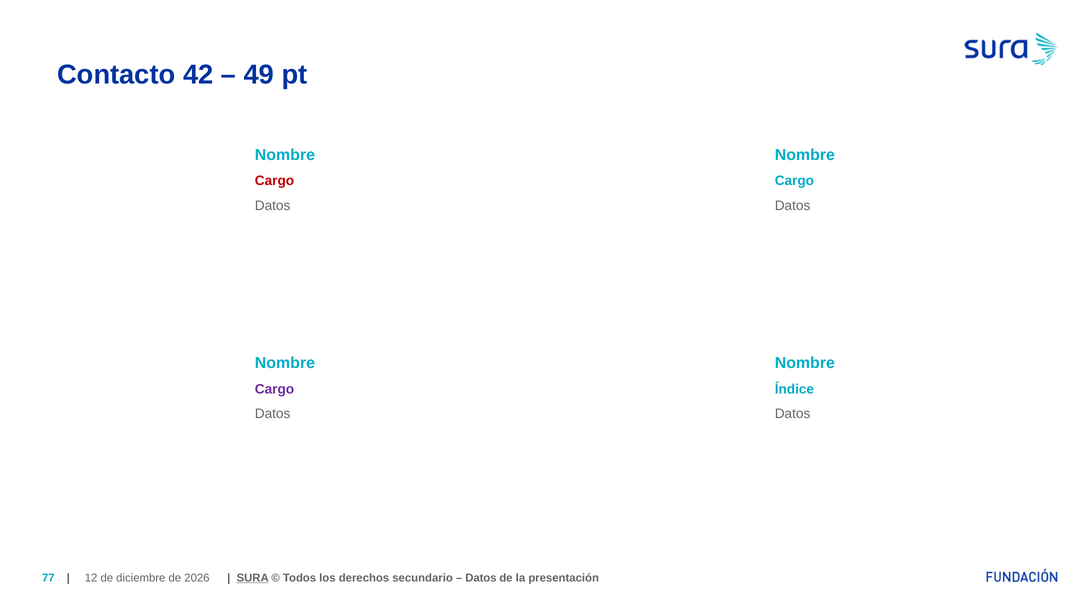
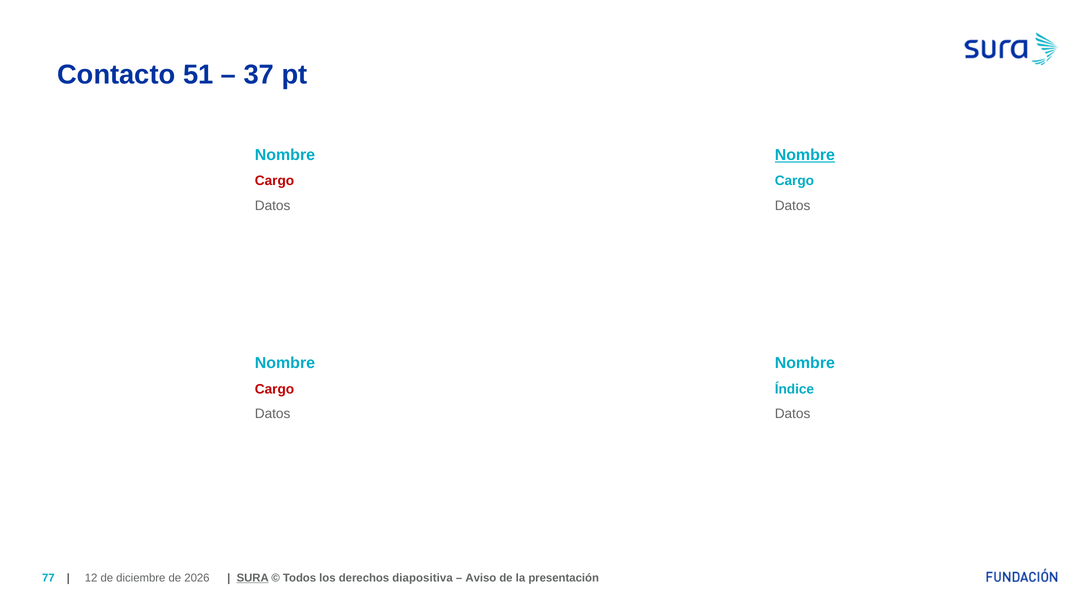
42: 42 -> 51
49: 49 -> 37
Nombre at (805, 155) underline: none -> present
Cargo at (275, 389) colour: purple -> red
secundario: secundario -> diapositiva
Datos at (481, 578): Datos -> Aviso
